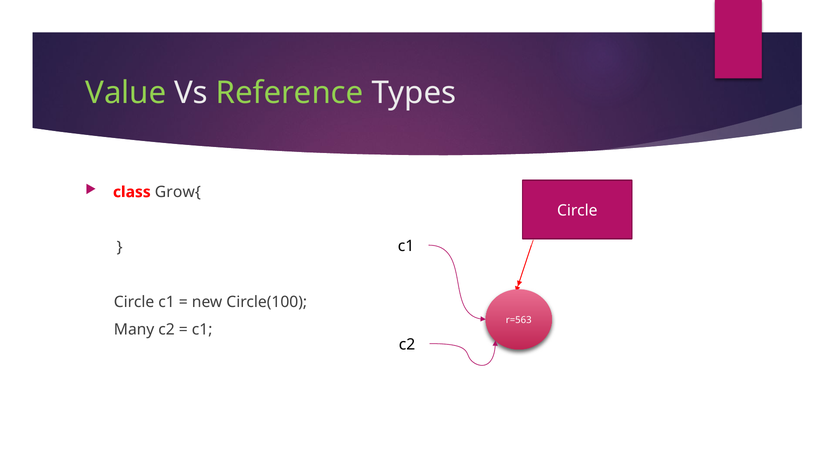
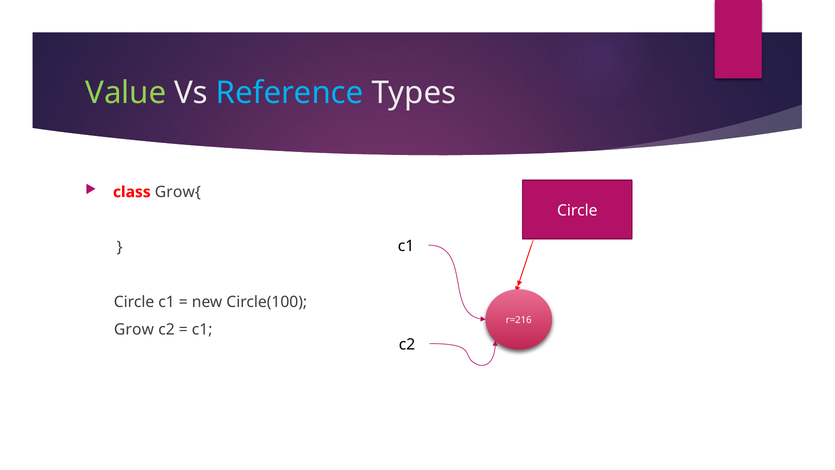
Reference colour: light green -> light blue
r=563: r=563 -> r=216
Many: Many -> Grow
